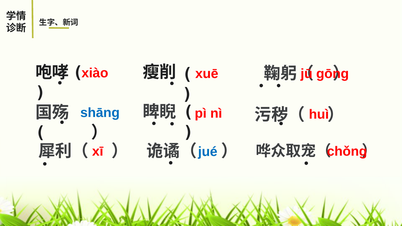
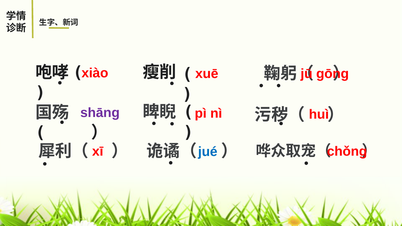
shānɡ colour: blue -> purple
